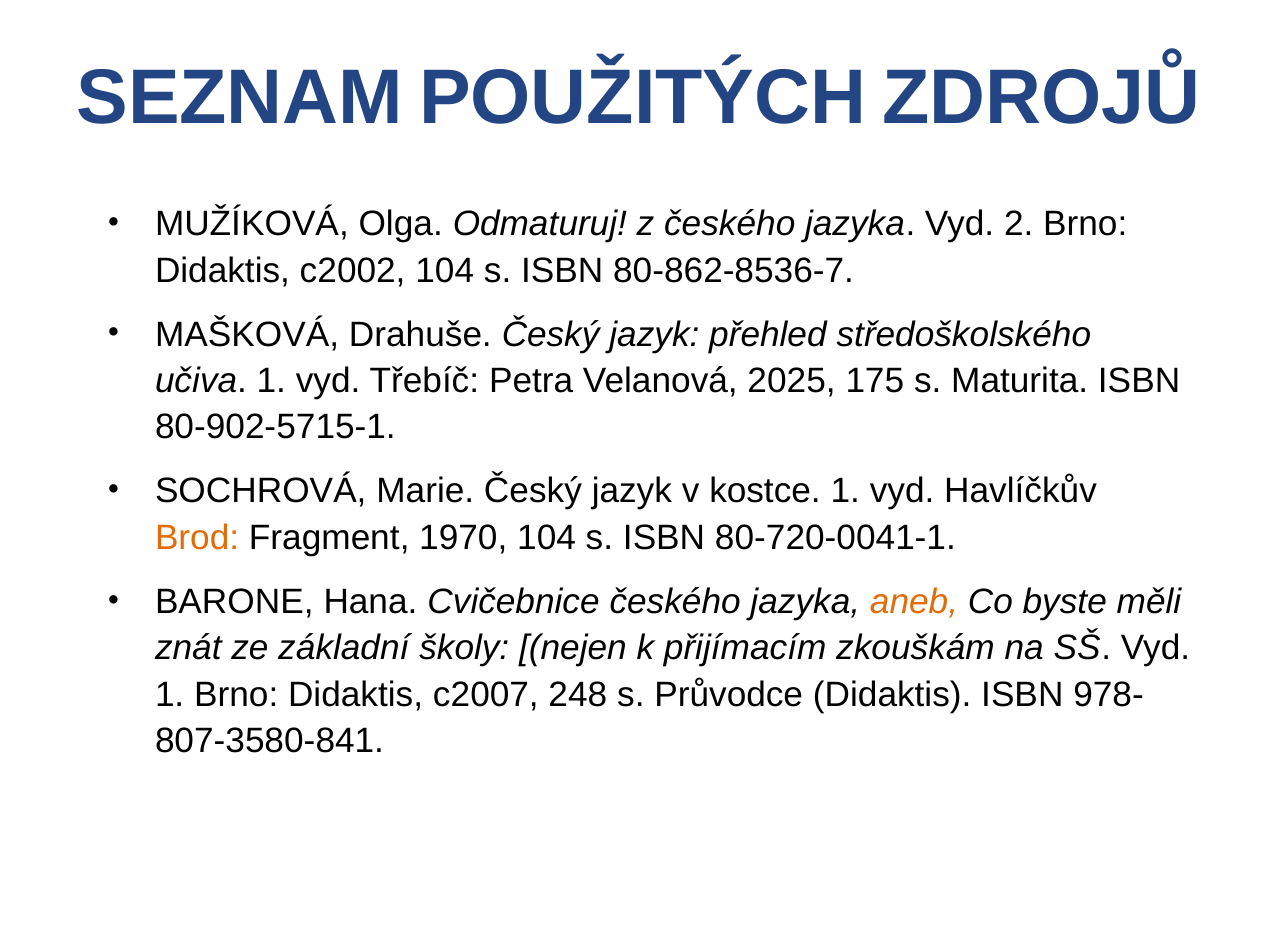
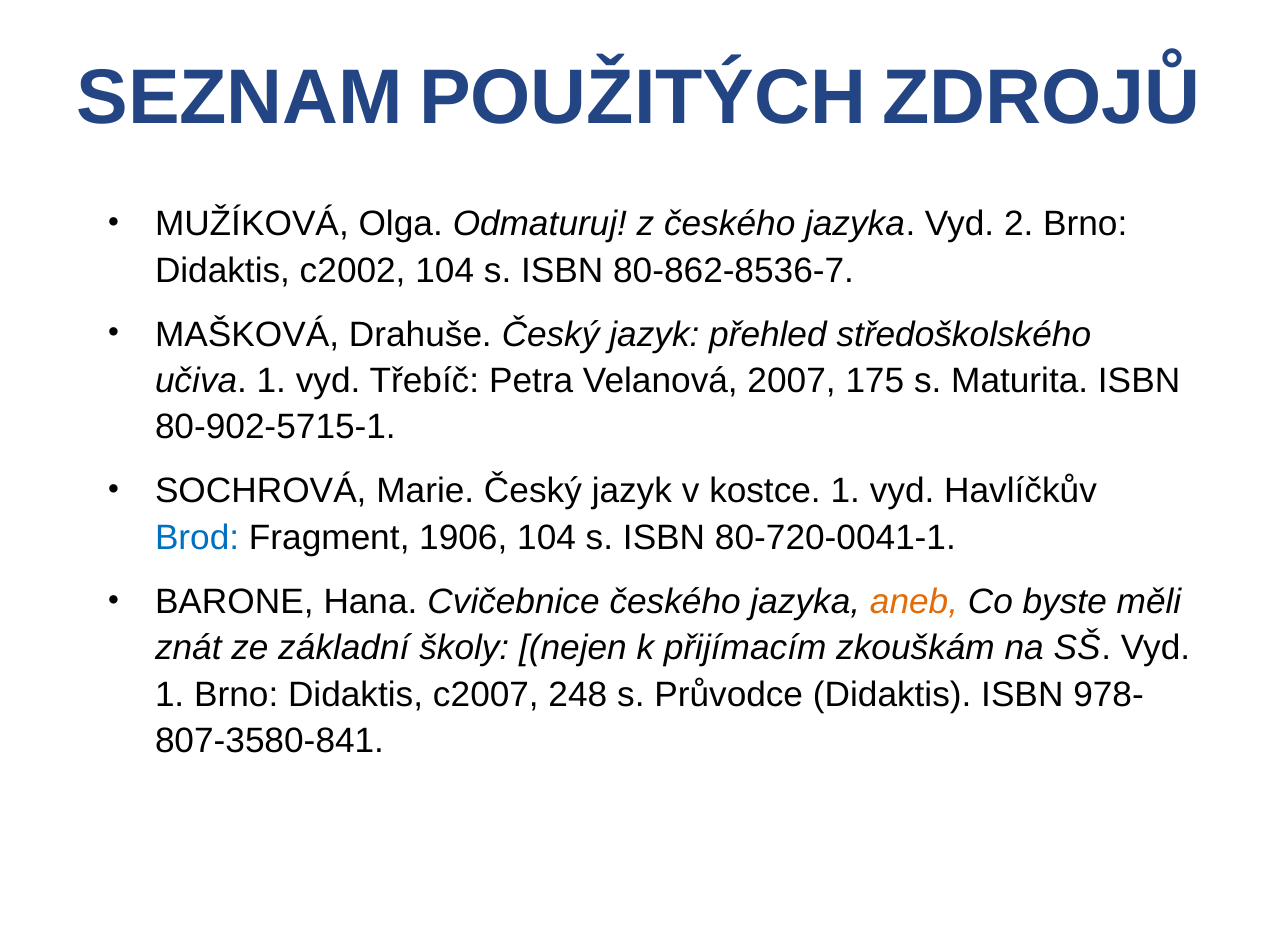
2025: 2025 -> 2007
Brod colour: orange -> blue
1970: 1970 -> 1906
